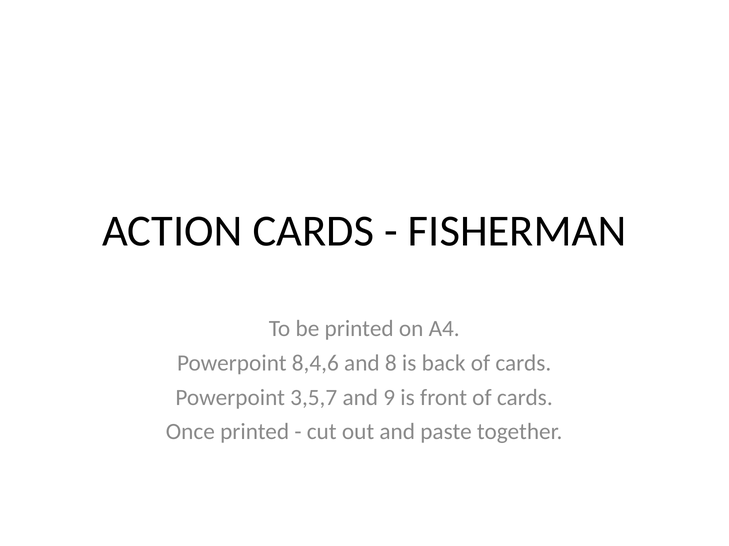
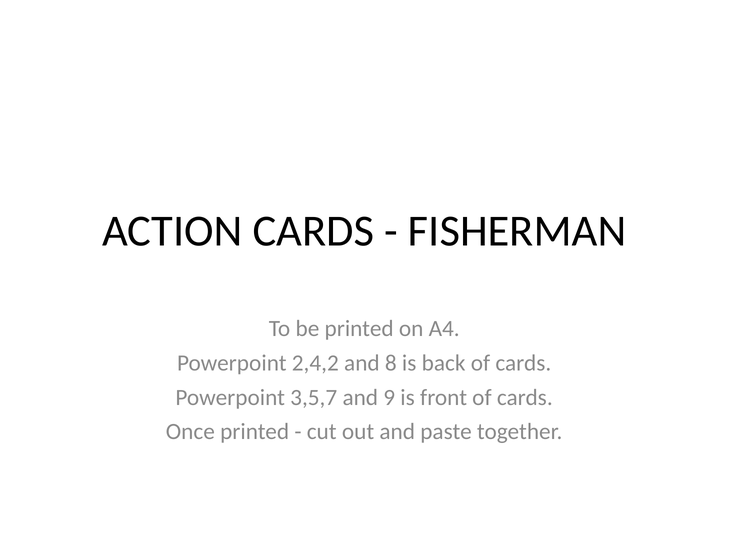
8,4,6: 8,4,6 -> 2,4,2
